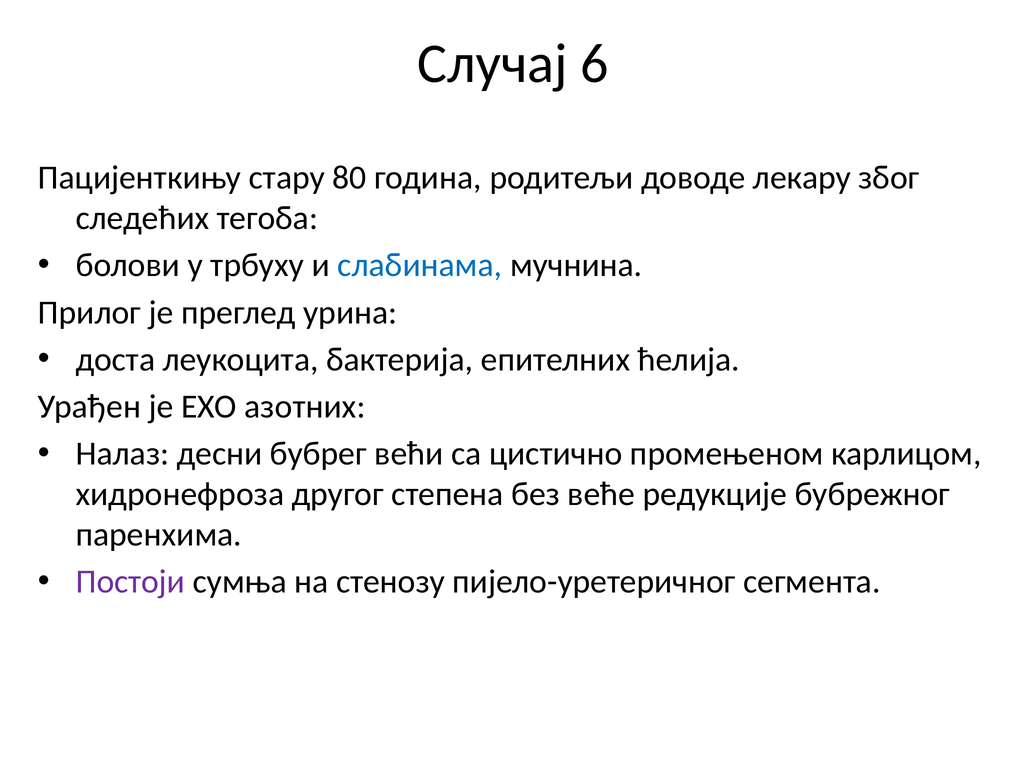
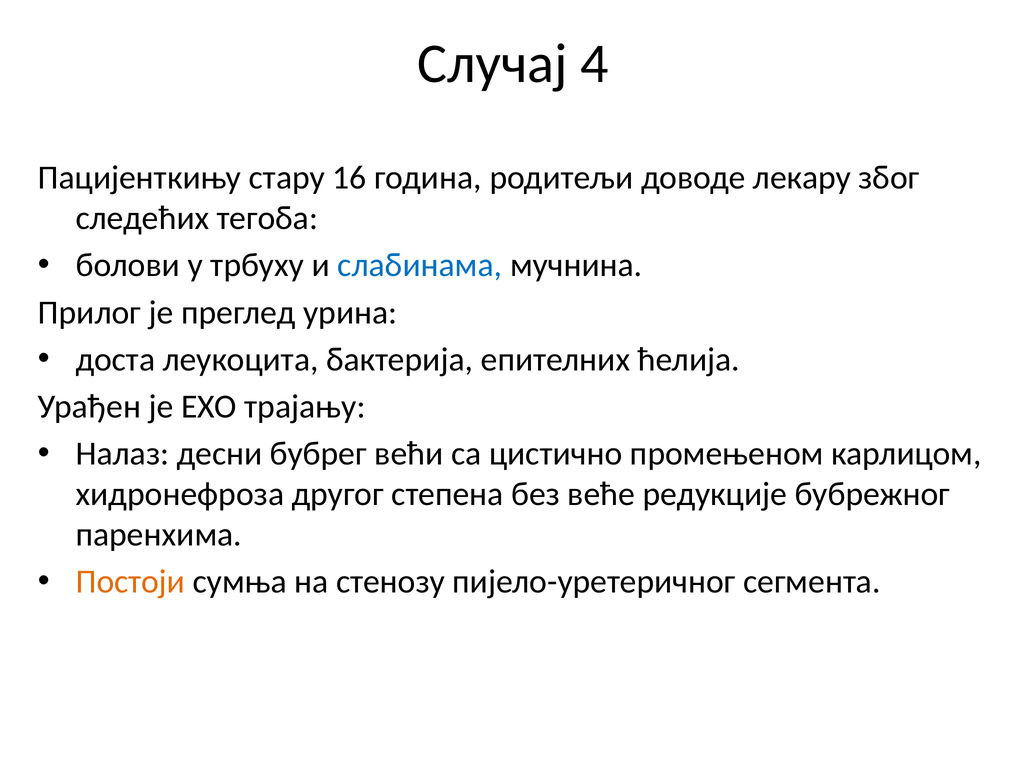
6: 6 -> 4
80: 80 -> 16
азотних: азотних -> трајању
Постоји colour: purple -> orange
